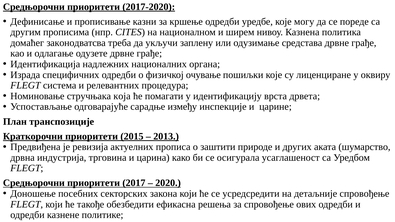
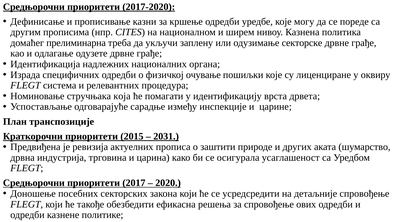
законодватсва: законодватсва -> прелиминарна
средстава: средстава -> секторске
2013: 2013 -> 2031
